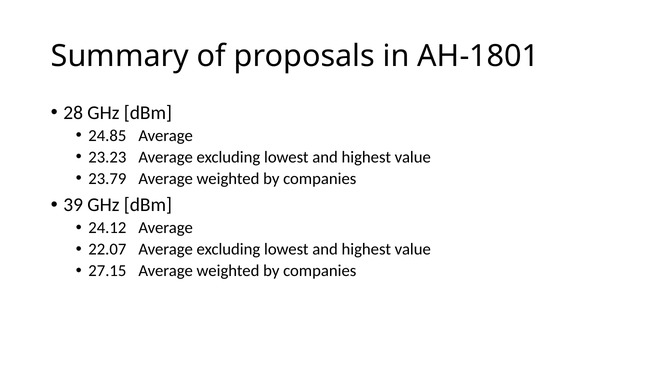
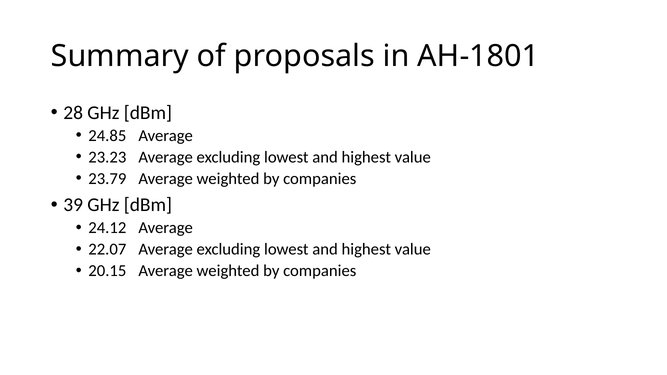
27.15: 27.15 -> 20.15
